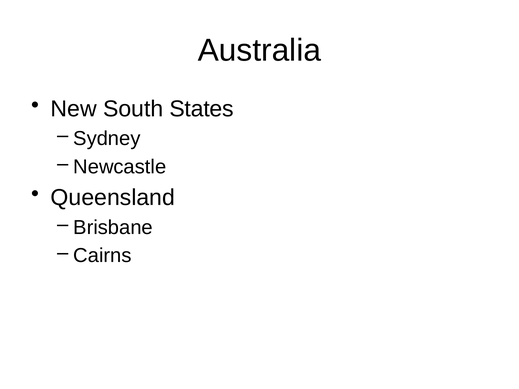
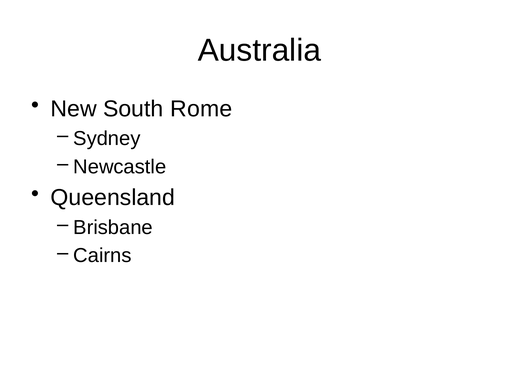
States: States -> Rome
